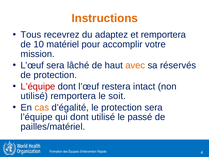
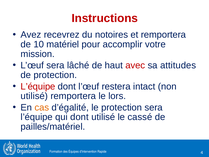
Instructions colour: orange -> red
Tous: Tous -> Avez
adaptez: adaptez -> notoires
avec colour: orange -> red
réservés: réservés -> attitudes
soit: soit -> lors
passé: passé -> cassé
